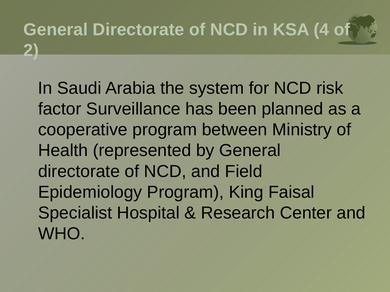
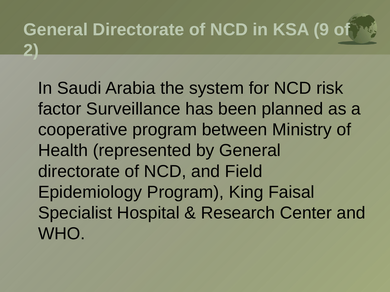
4: 4 -> 9
